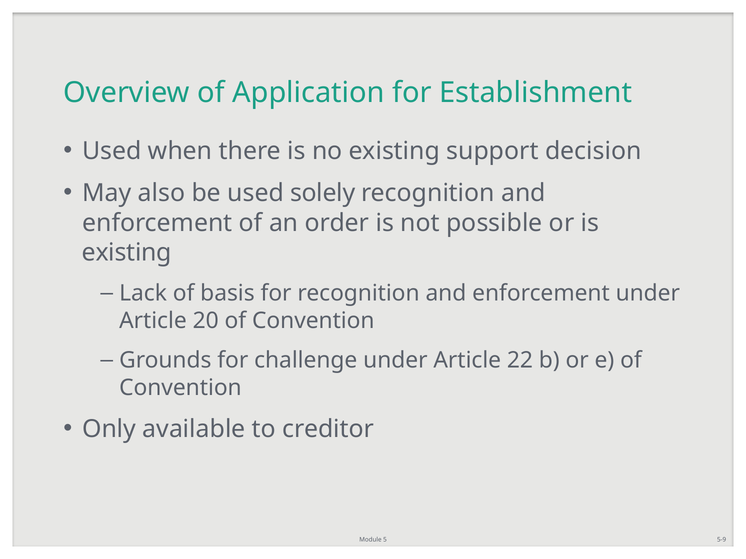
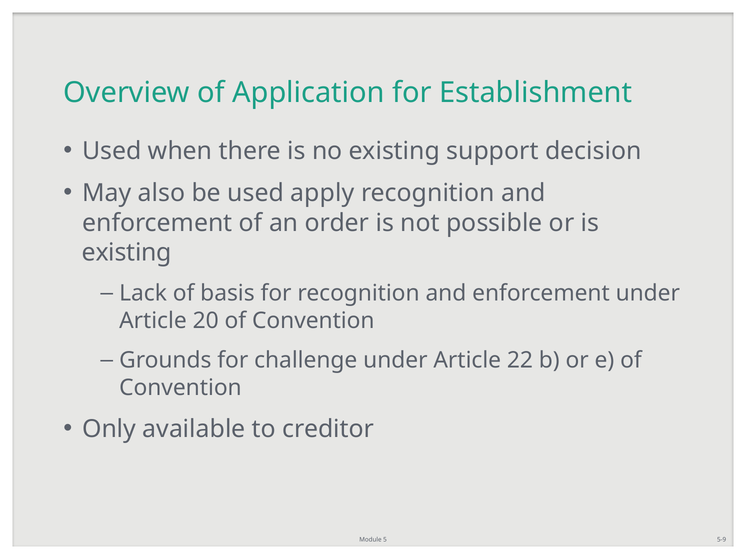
solely: solely -> apply
